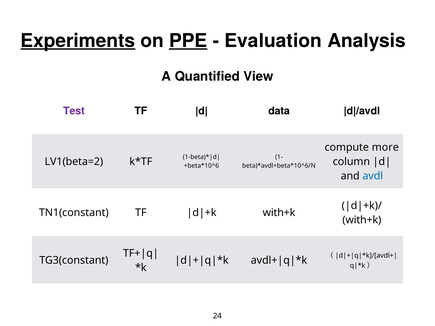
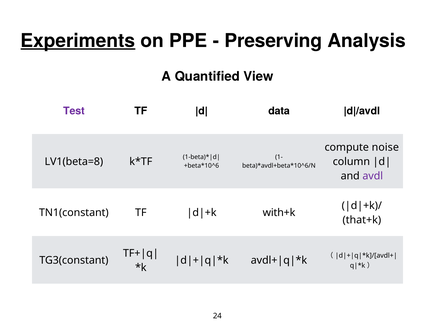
PPE underline: present -> none
Evaluation: Evaluation -> Preserving
more: more -> noise
LV1(beta=2: LV1(beta=2 -> LV1(beta=8
avdl colour: blue -> purple
with+k at (362, 220): with+k -> that+k
